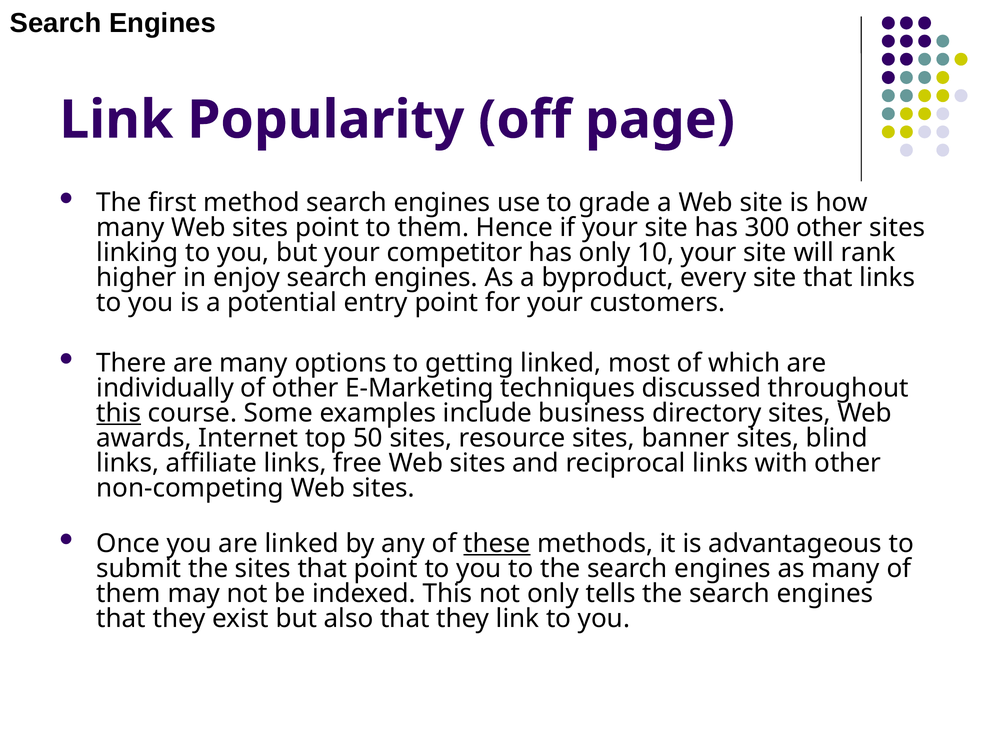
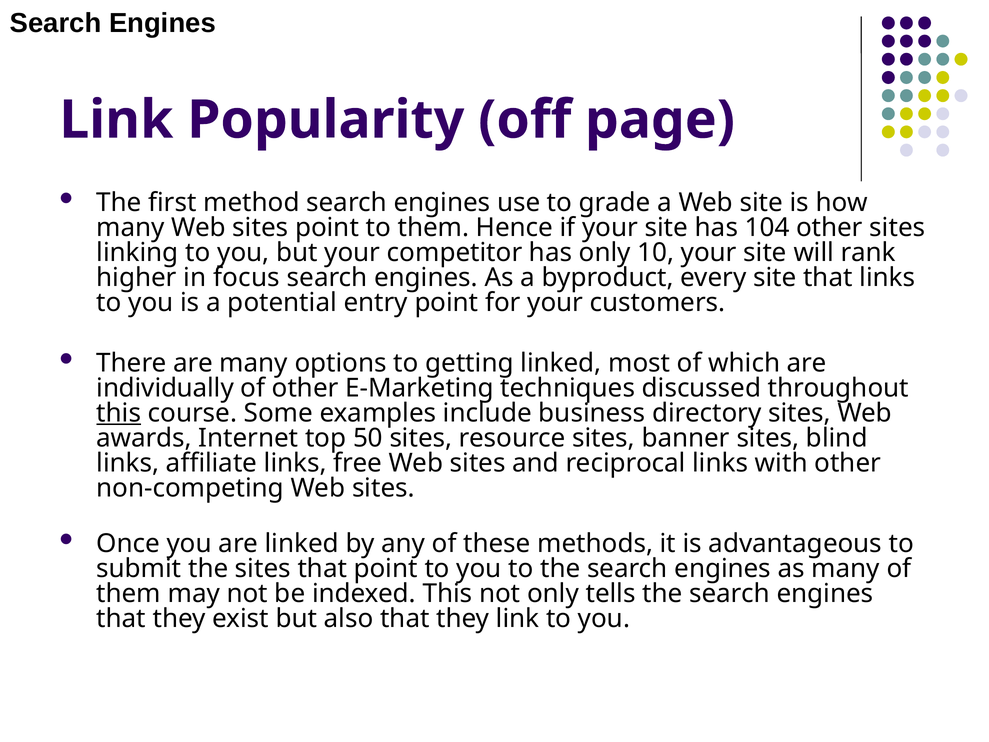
300: 300 -> 104
enjoy: enjoy -> focus
these underline: present -> none
